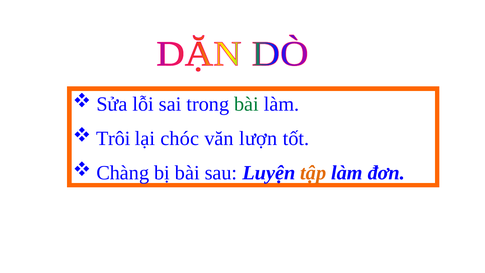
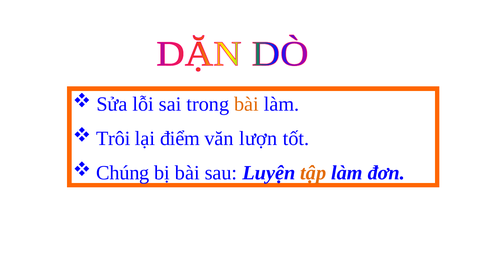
bài at (247, 104) colour: green -> orange
chóc: chóc -> điểm
Chàng: Chàng -> Chúng
